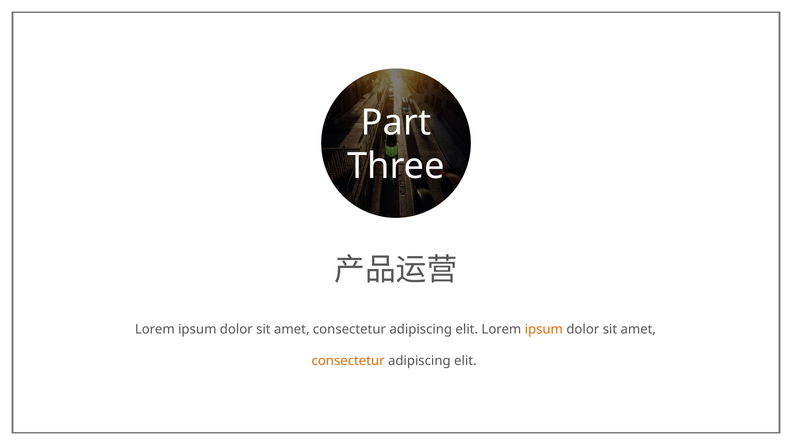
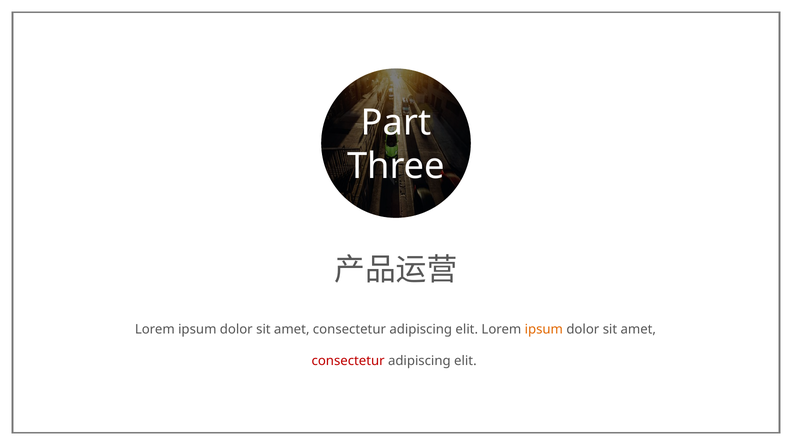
consectetur at (348, 361) colour: orange -> red
